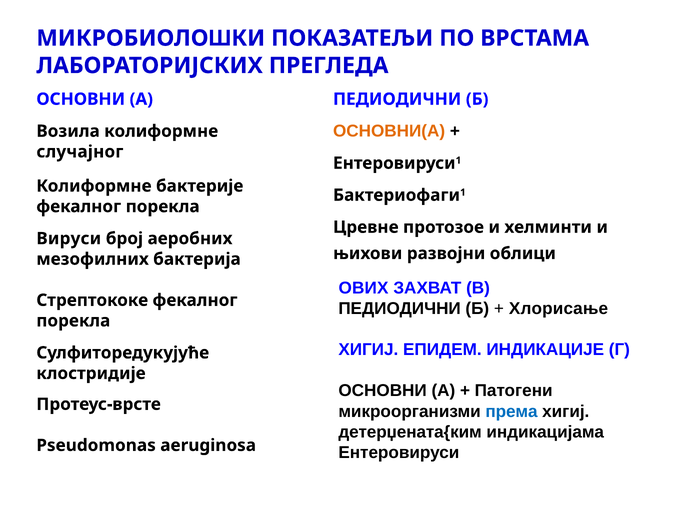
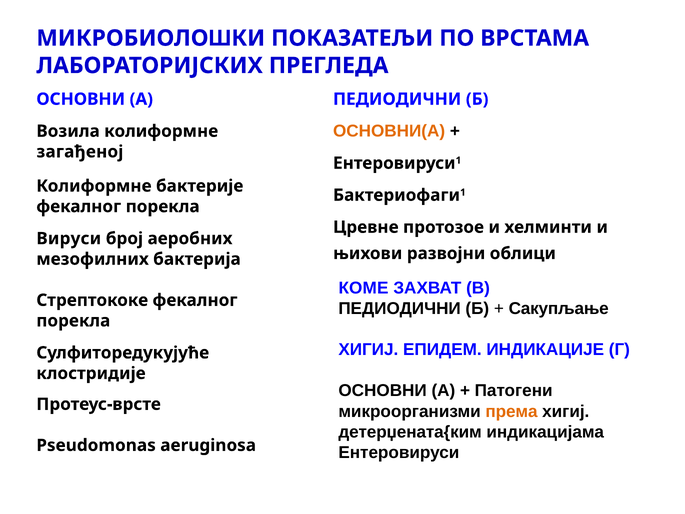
случајног: случајног -> загађеној
ОВИХ: ОВИХ -> КОМЕ
Хлорисање: Хлорисање -> Сакупљање
према colour: blue -> orange
